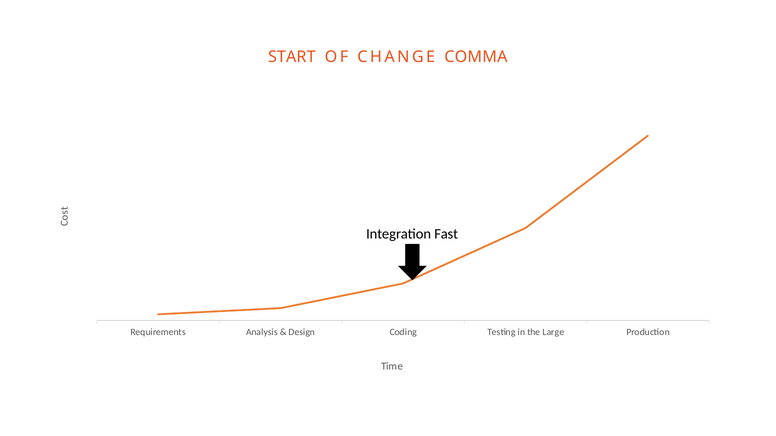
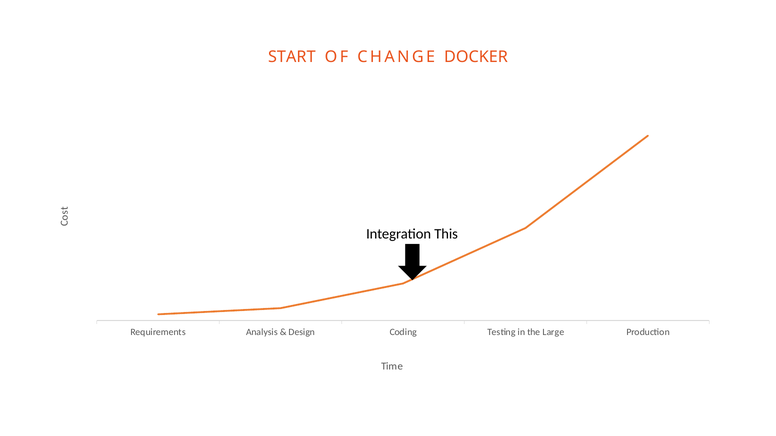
COMMA: COMMA -> DOCKER
Fast: Fast -> This
